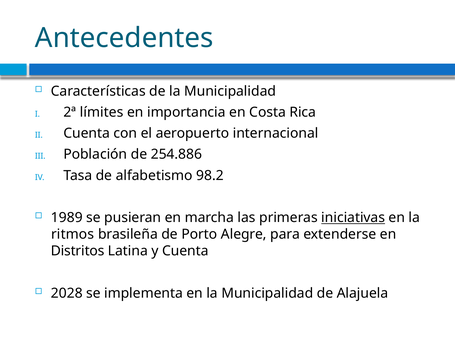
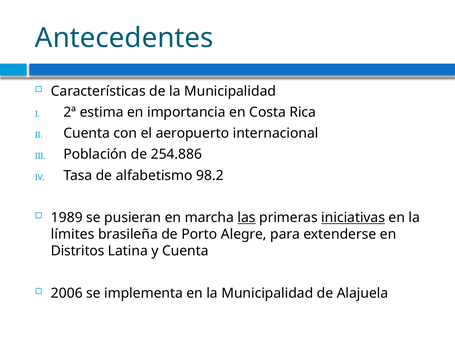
límites: límites -> estima
las underline: none -> present
ritmos: ritmos -> límites
2028: 2028 -> 2006
